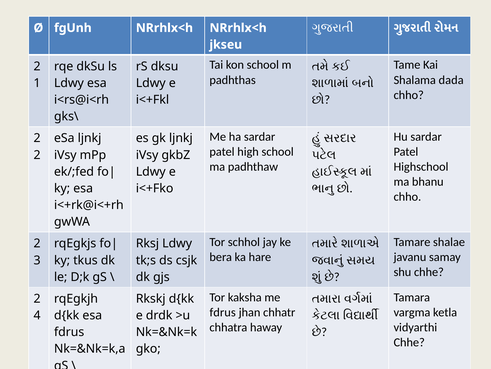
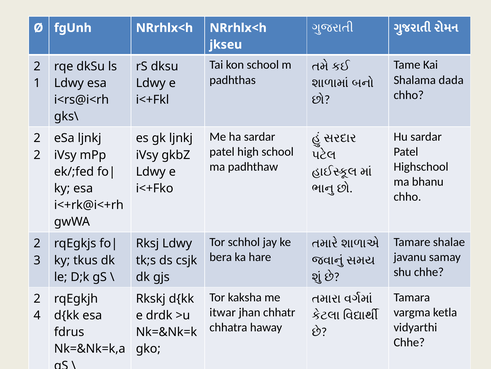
fdrus at (223, 312): fdrus -> itwar
